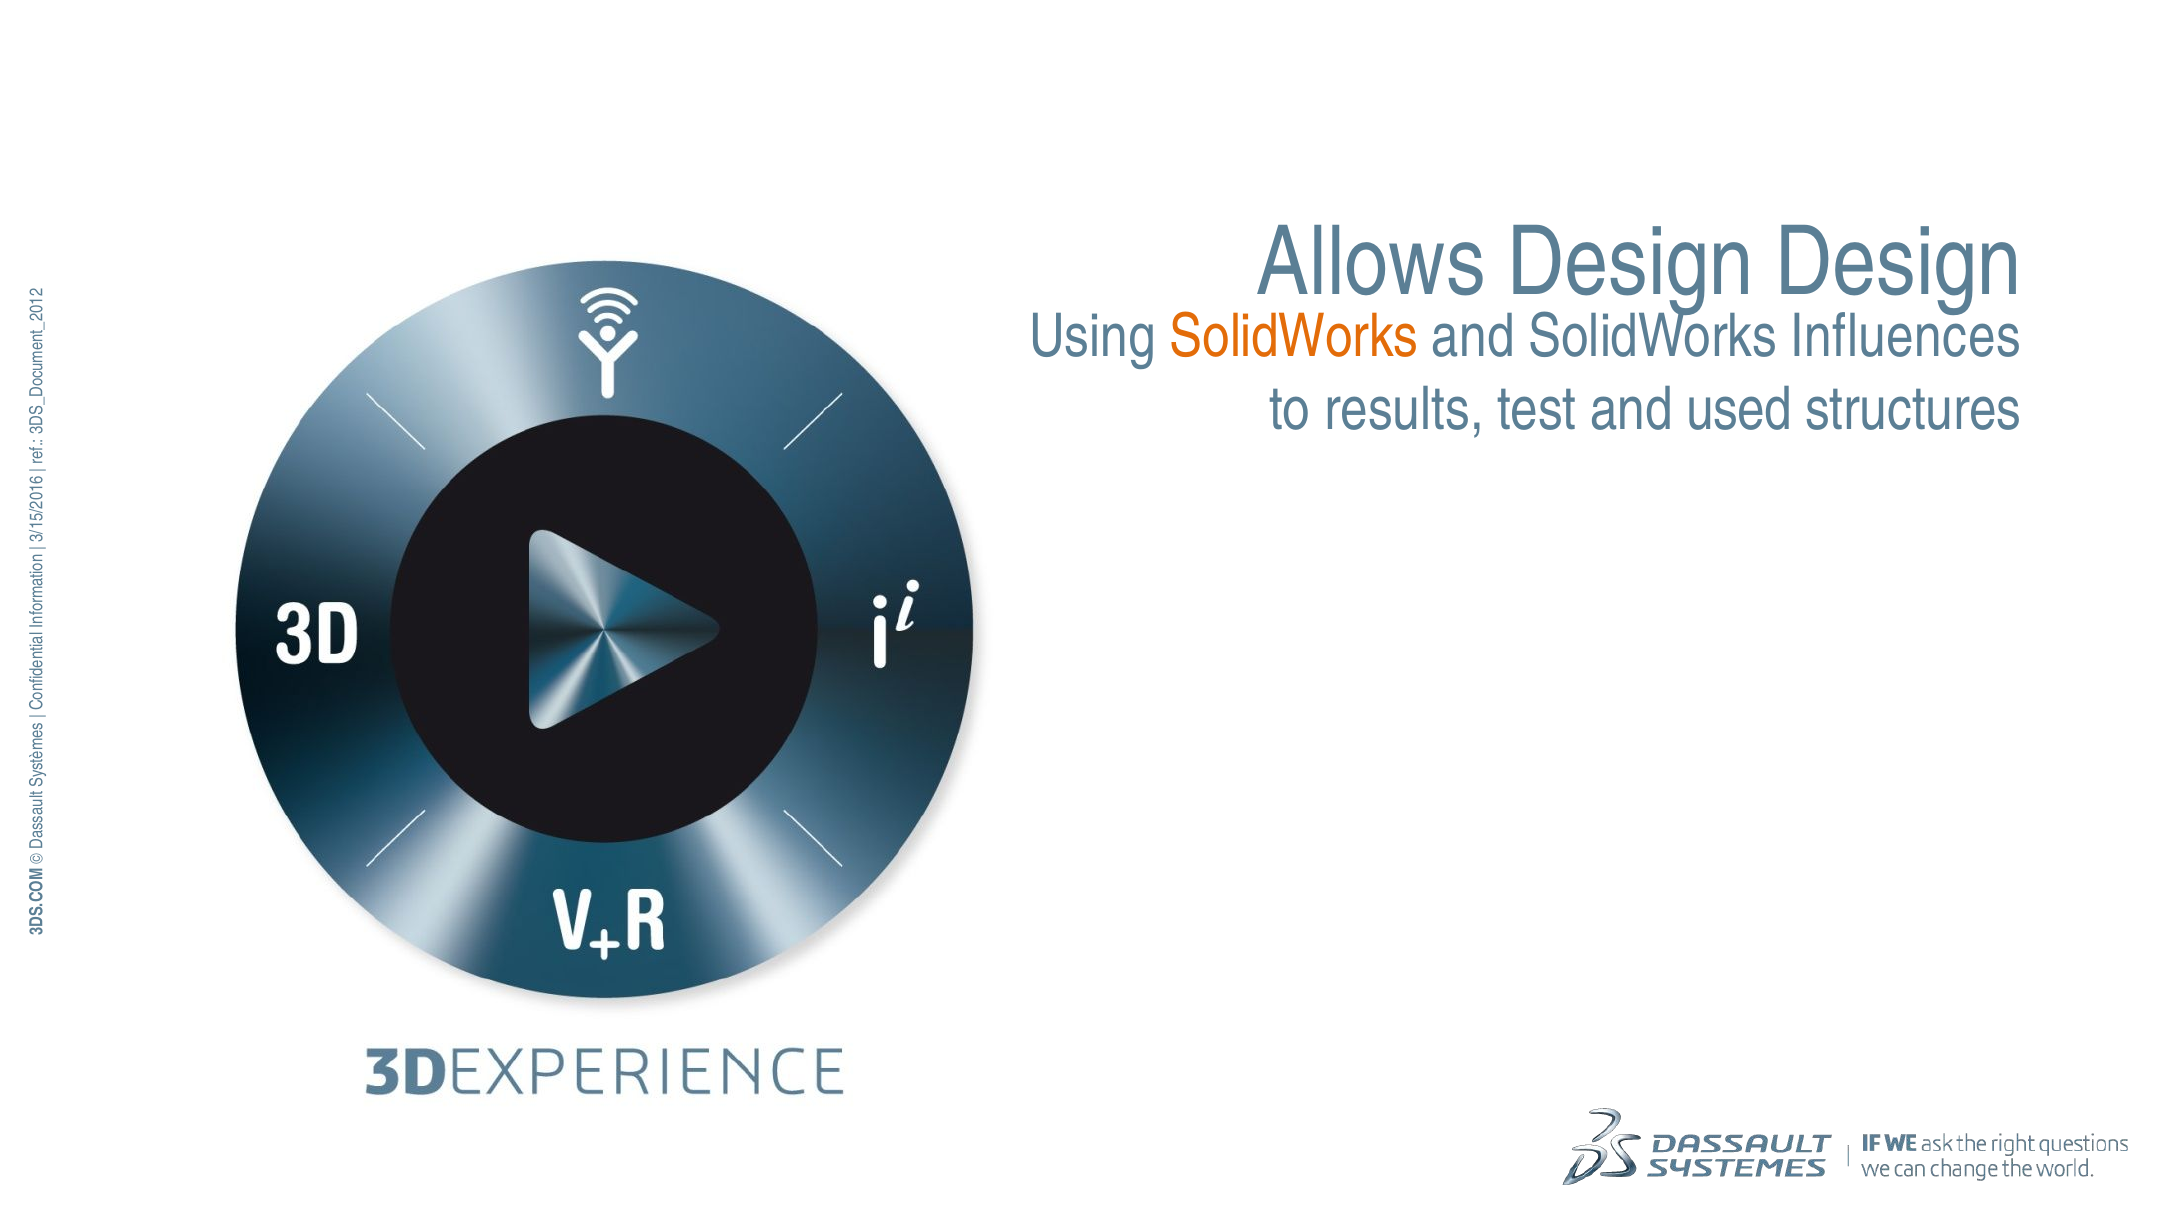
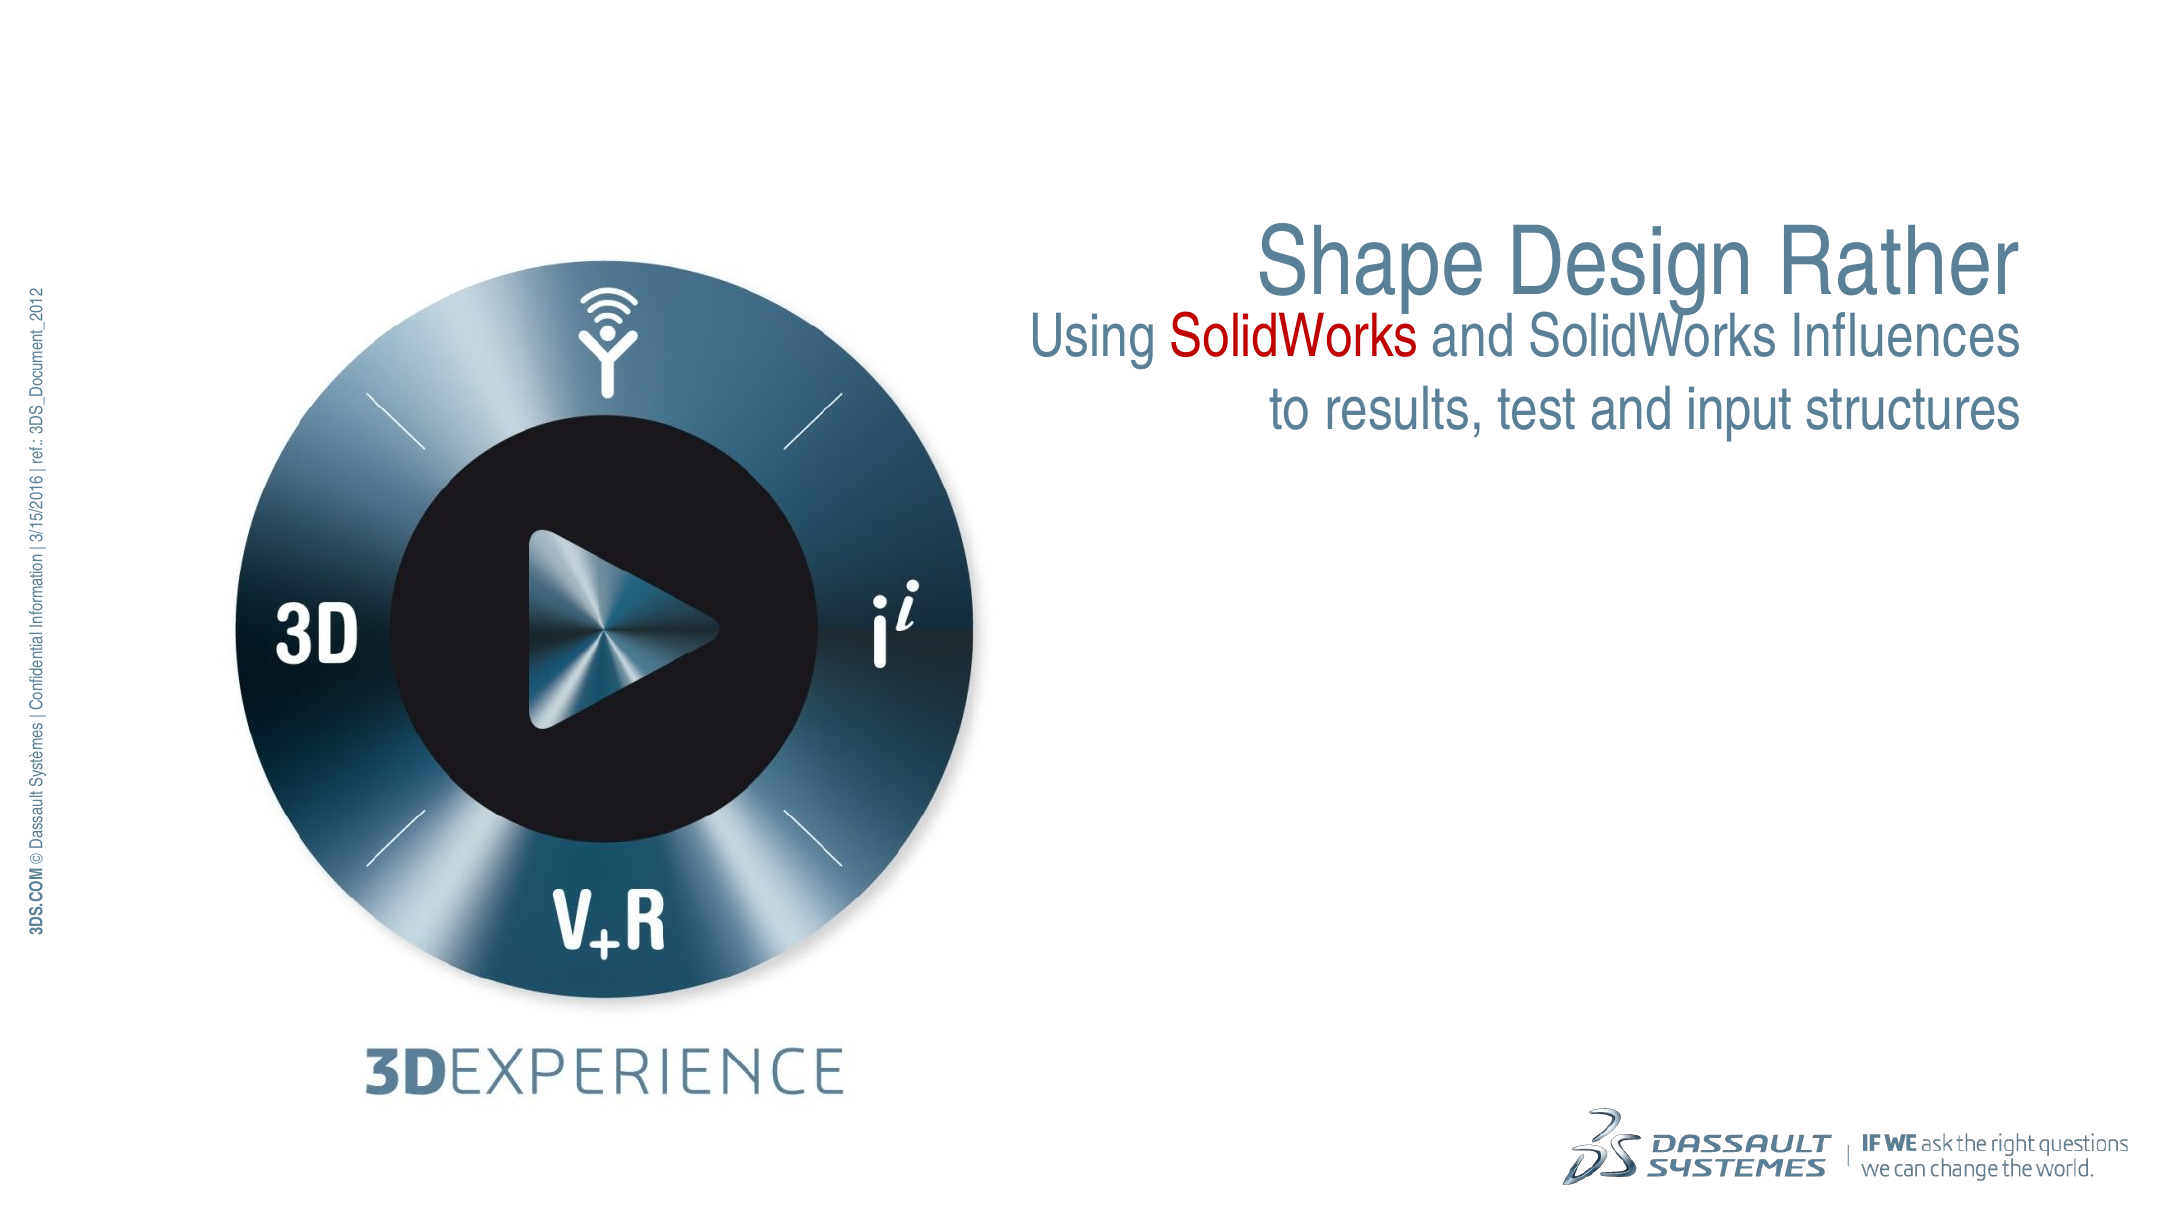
Allows: Allows -> Shape
Design Design: Design -> Rather
SolidWorks at (1294, 337) colour: orange -> red
used: used -> input
